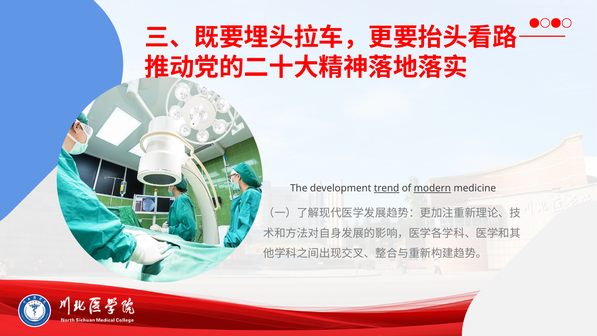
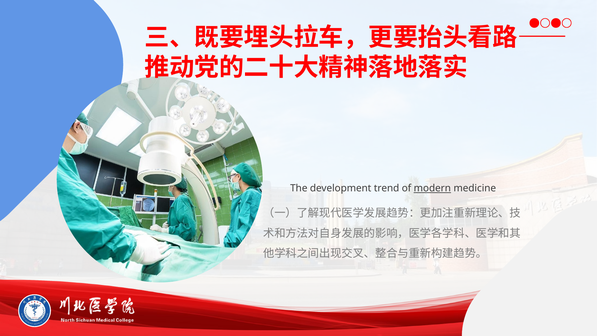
trend underline: present -> none
